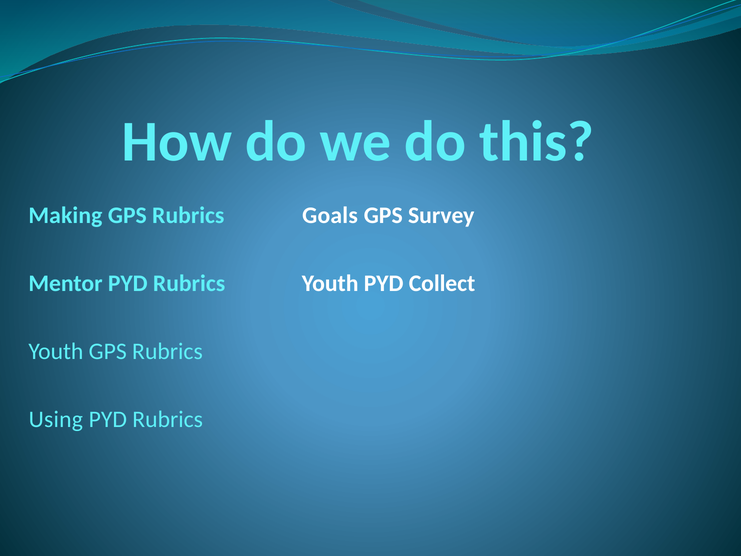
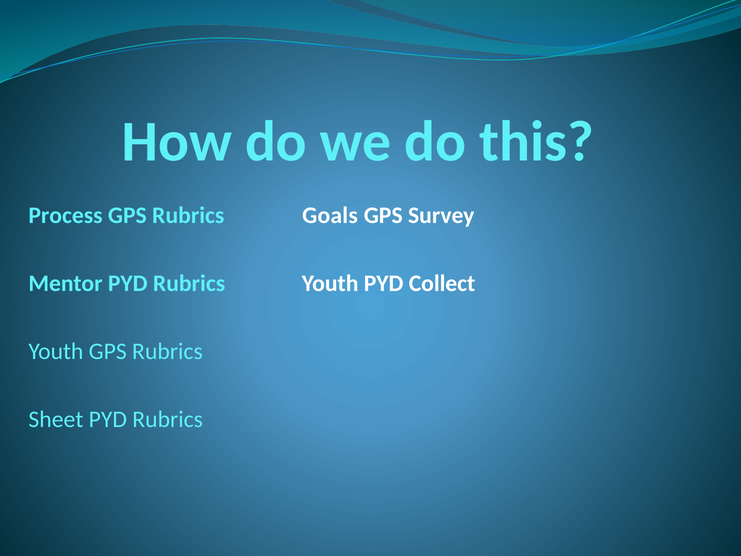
Making: Making -> Process
Using: Using -> Sheet
